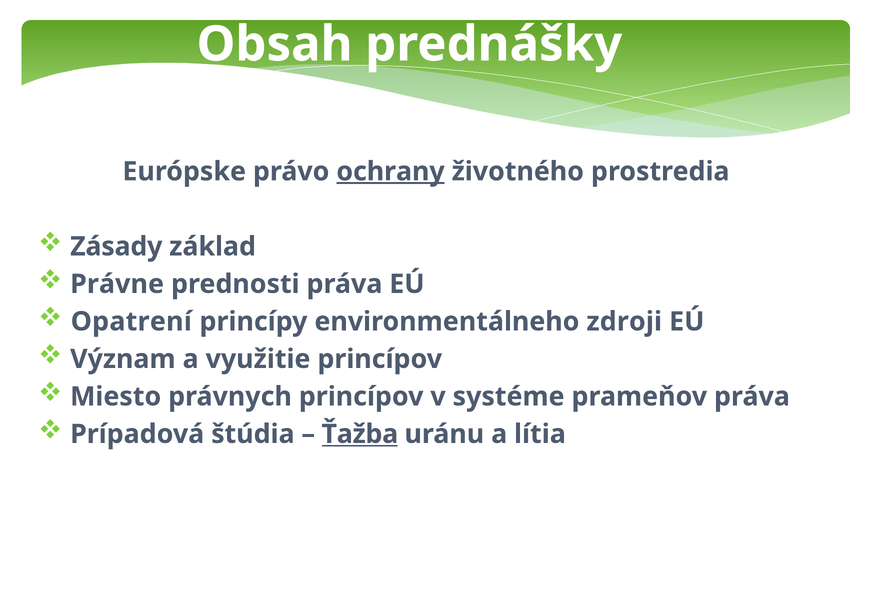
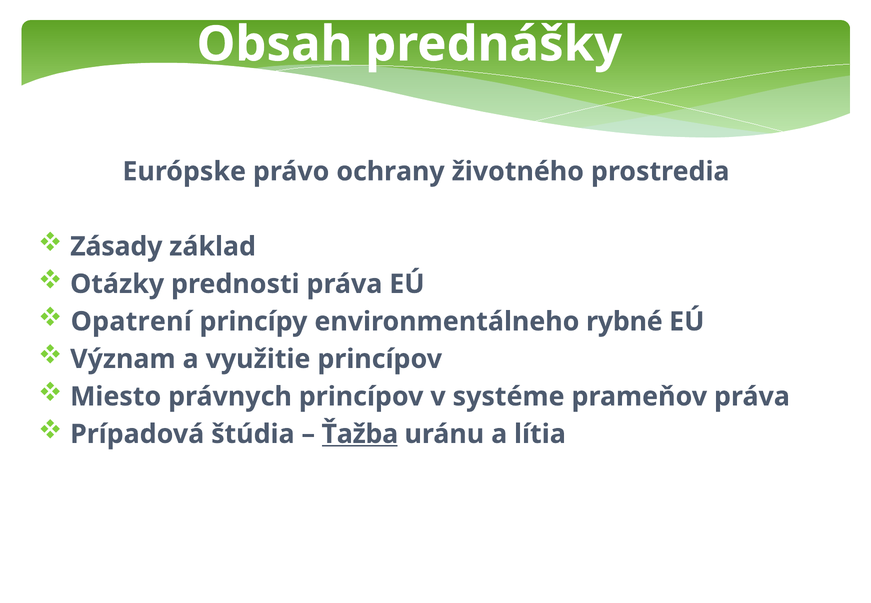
ochrany underline: present -> none
Právne: Právne -> Otázky
zdroji: zdroji -> rybné
